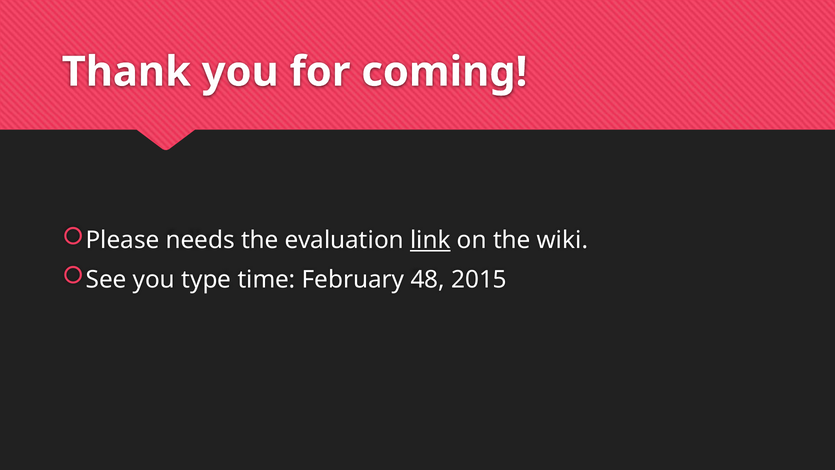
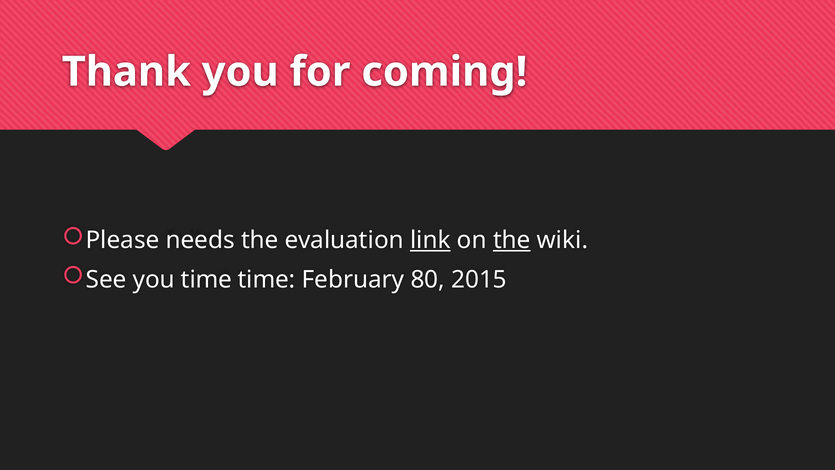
the at (512, 240) underline: none -> present
you type: type -> time
48: 48 -> 80
